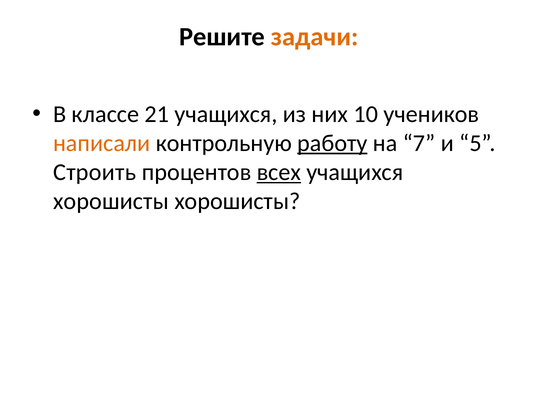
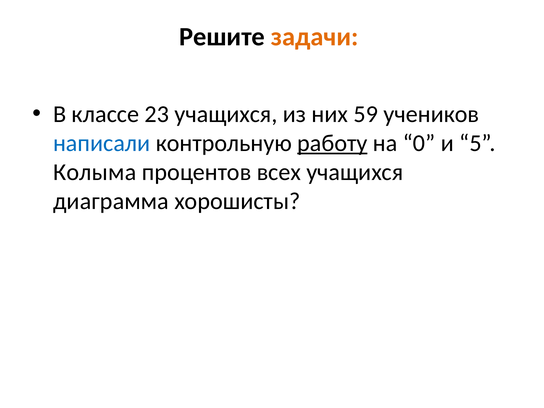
21: 21 -> 23
10: 10 -> 59
написали colour: orange -> blue
7: 7 -> 0
Строить: Строить -> Колыма
всех underline: present -> none
хорошисты at (111, 201): хорошисты -> диаграмма
